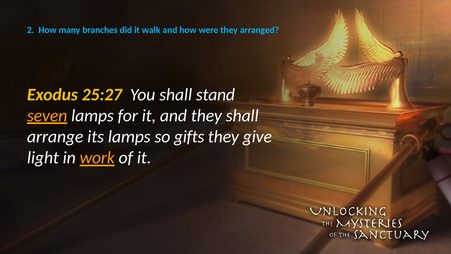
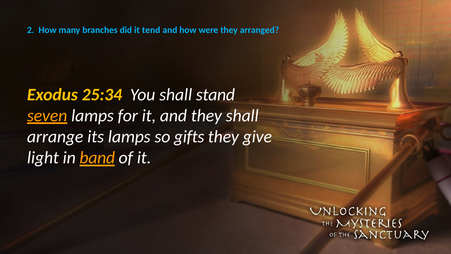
walk: walk -> tend
25:27: 25:27 -> 25:34
work: work -> band
